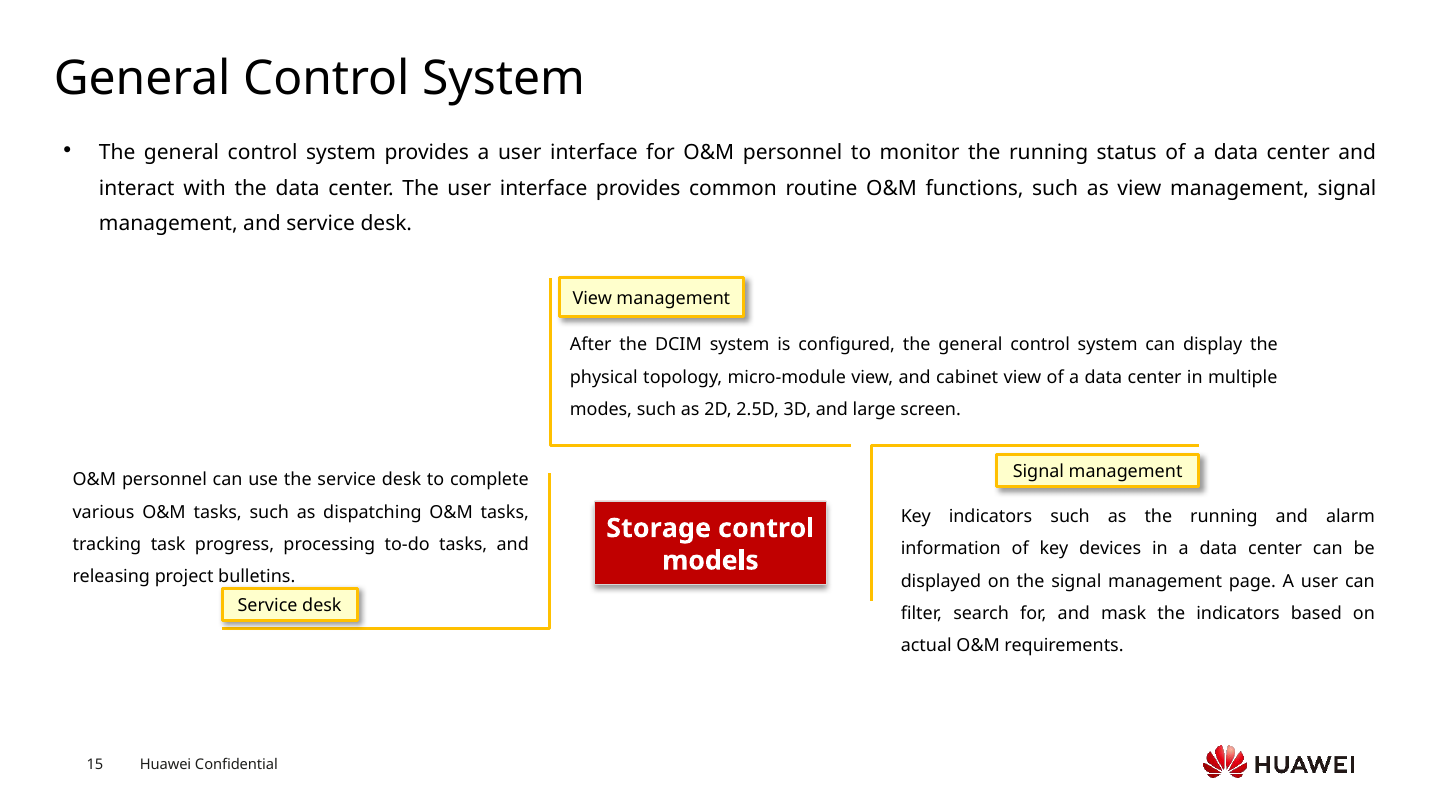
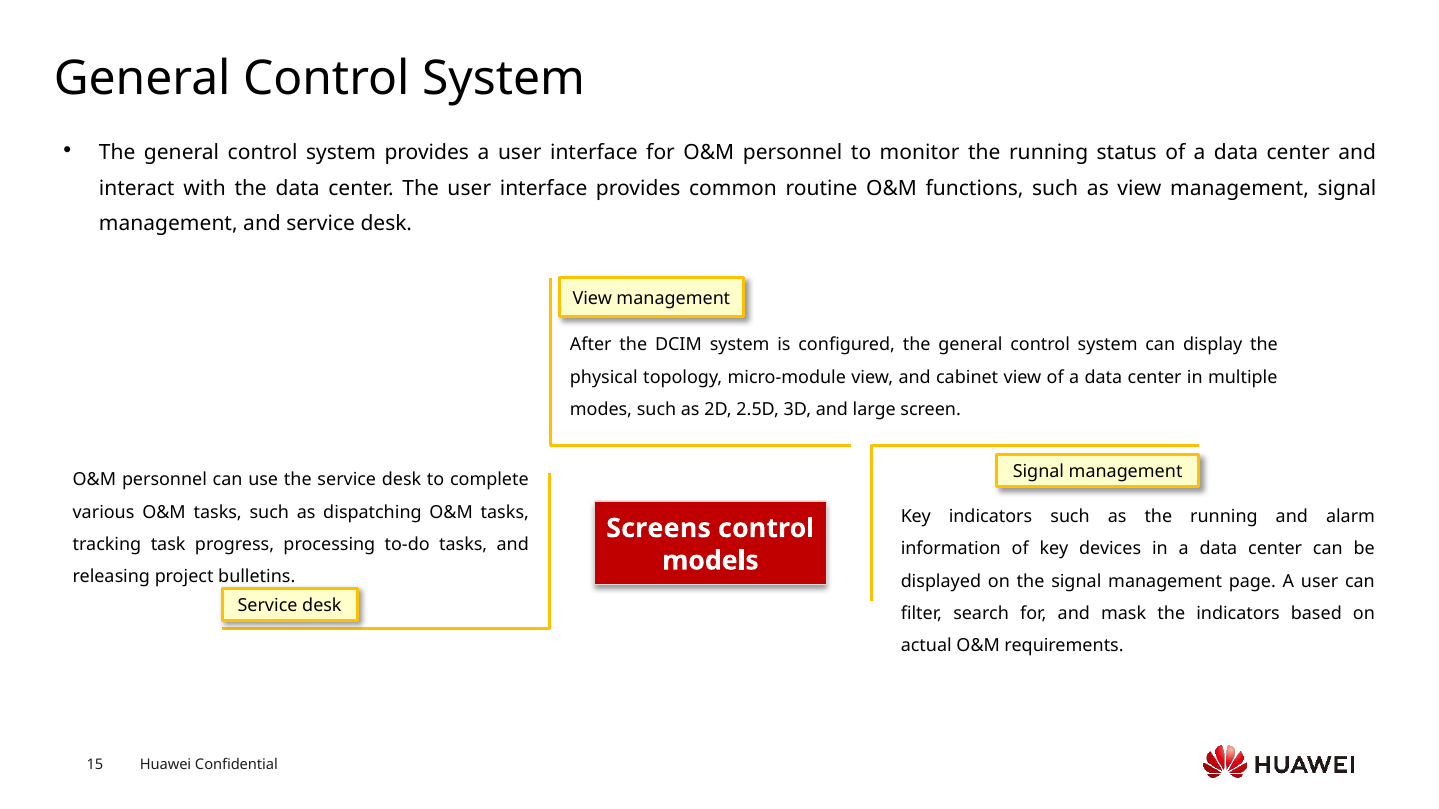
Storage: Storage -> Screens
